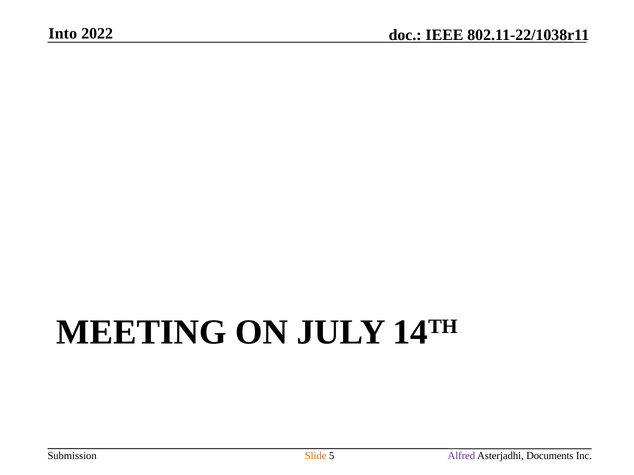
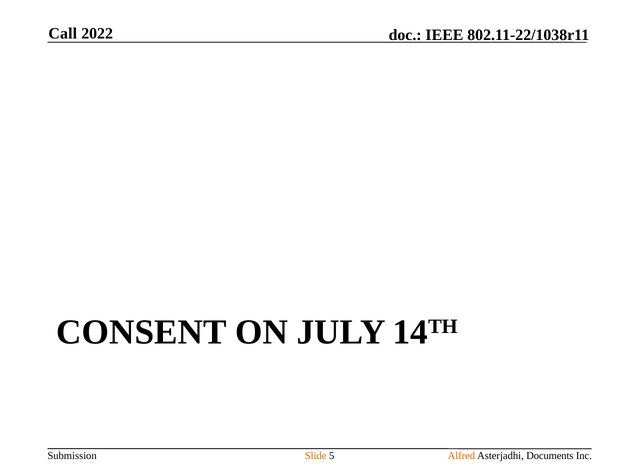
Into: Into -> Call
MEETING: MEETING -> CONSENT
Alfred colour: purple -> orange
